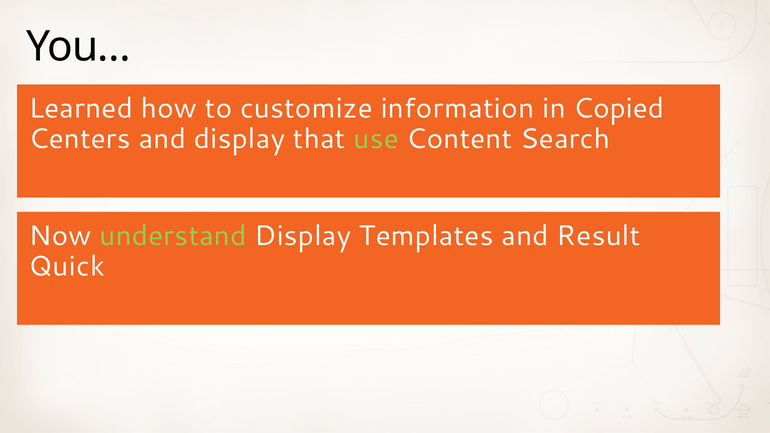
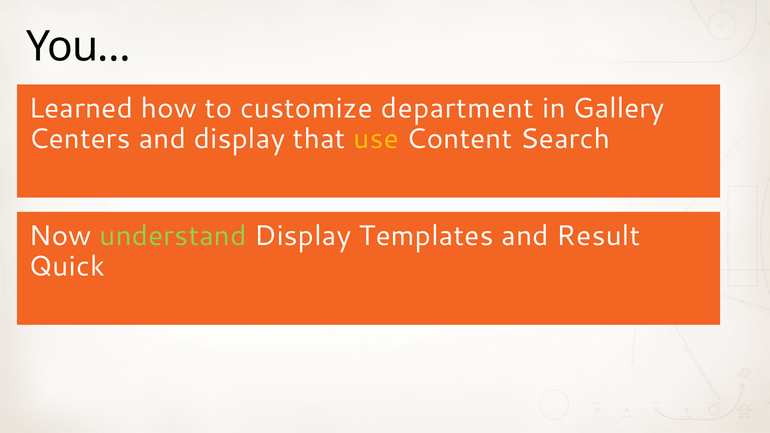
information: information -> department
Copied: Copied -> Gallery
use colour: light green -> yellow
